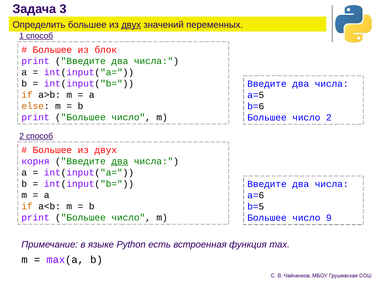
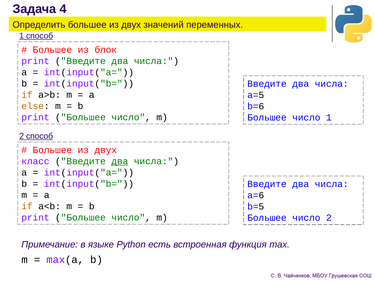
3: 3 -> 4
двух at (131, 25) underline: present -> none
число 2: 2 -> 1
корня: корня -> класс
число 9: 9 -> 2
